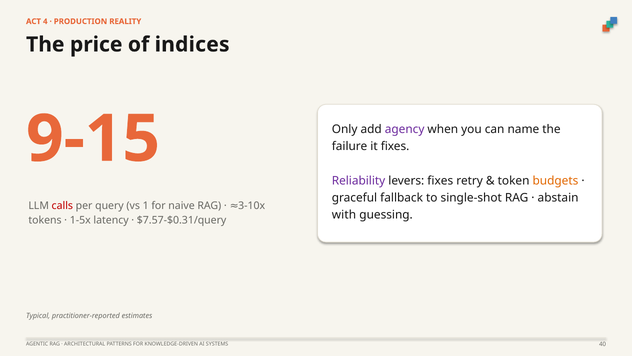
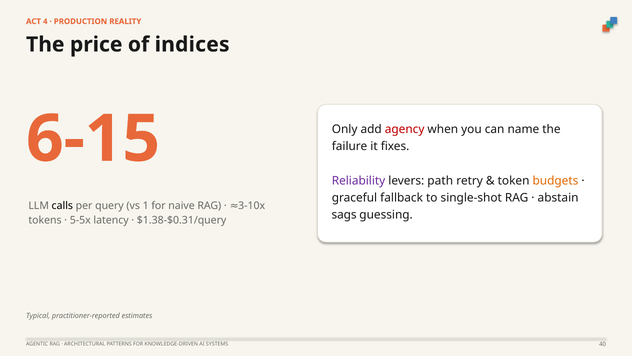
agency colour: purple -> red
9-15: 9-15 -> 6-15
levers fixes: fixes -> path
calls colour: red -> black
with: with -> sags
1-5x: 1-5x -> 5-5x
$7.57-$0.31/query: $7.57-$0.31/query -> $1.38-$0.31/query
